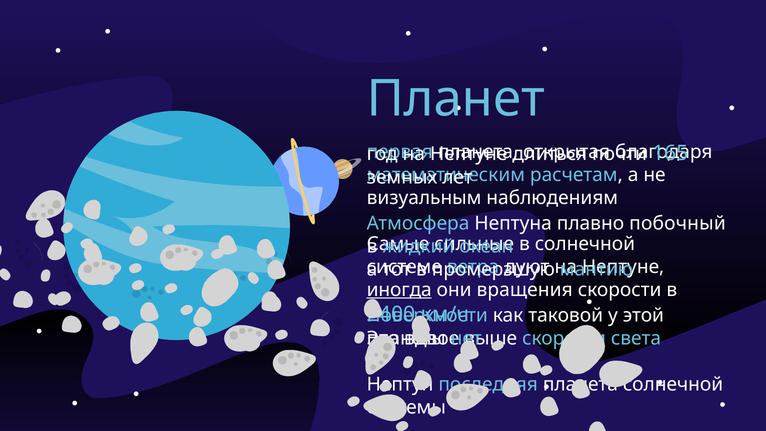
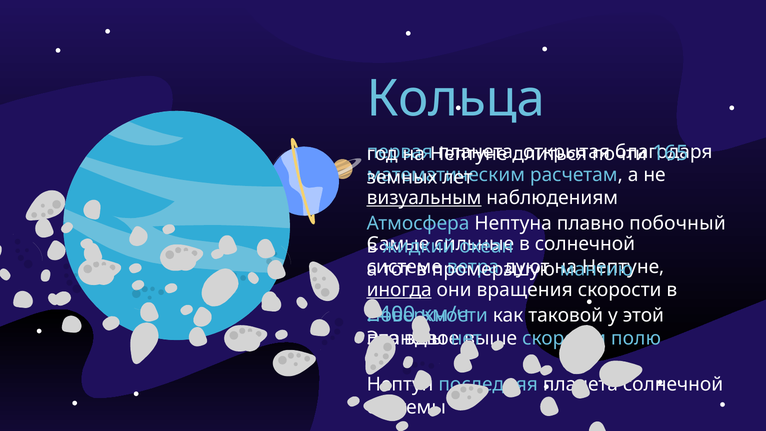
Планет: Планет -> Кольца
визуальным underline: none -> present
света: света -> полю
